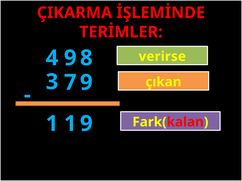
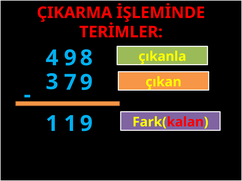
verirse: verirse -> çıkanla
